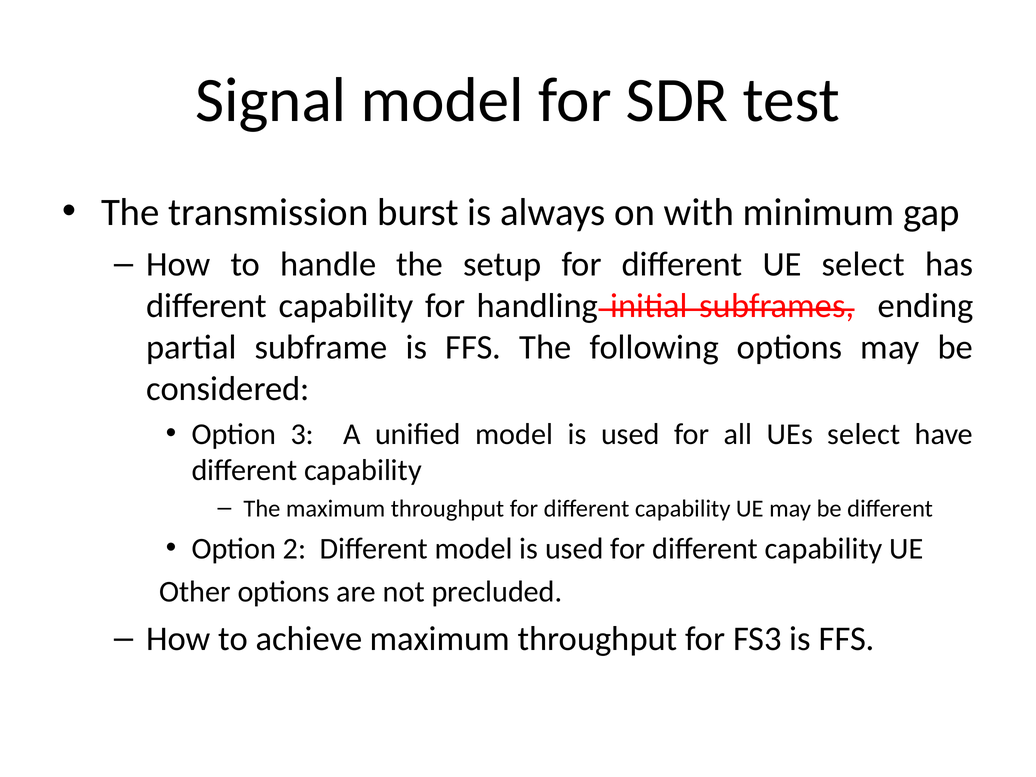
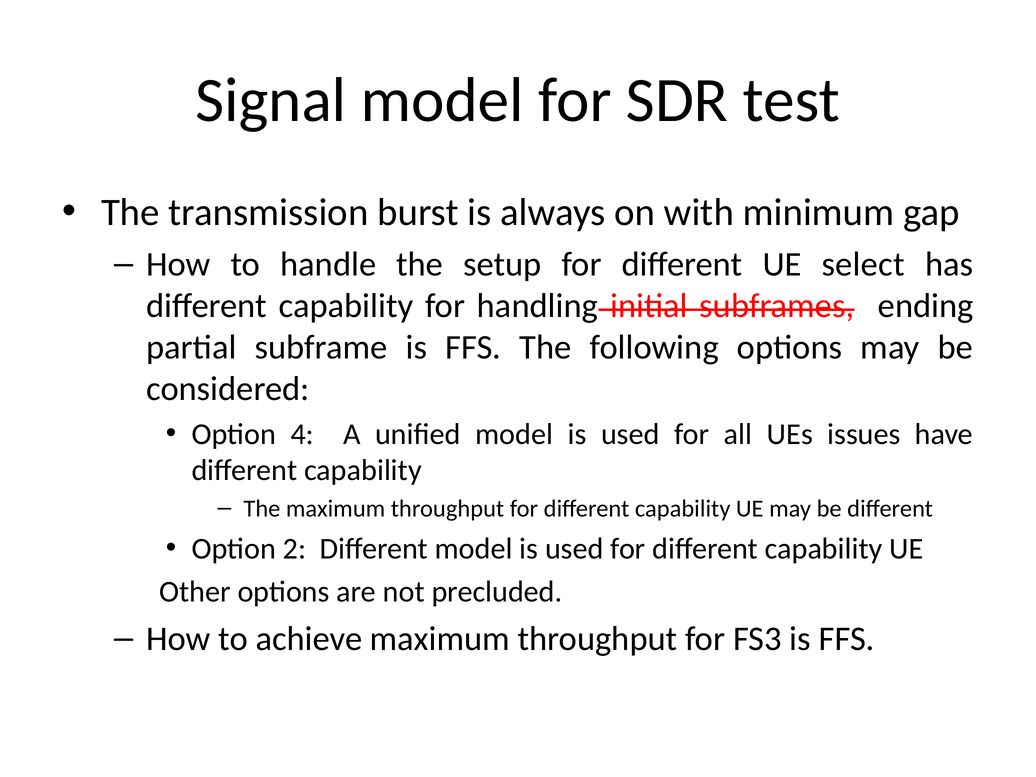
3: 3 -> 4
UEs select: select -> issues
